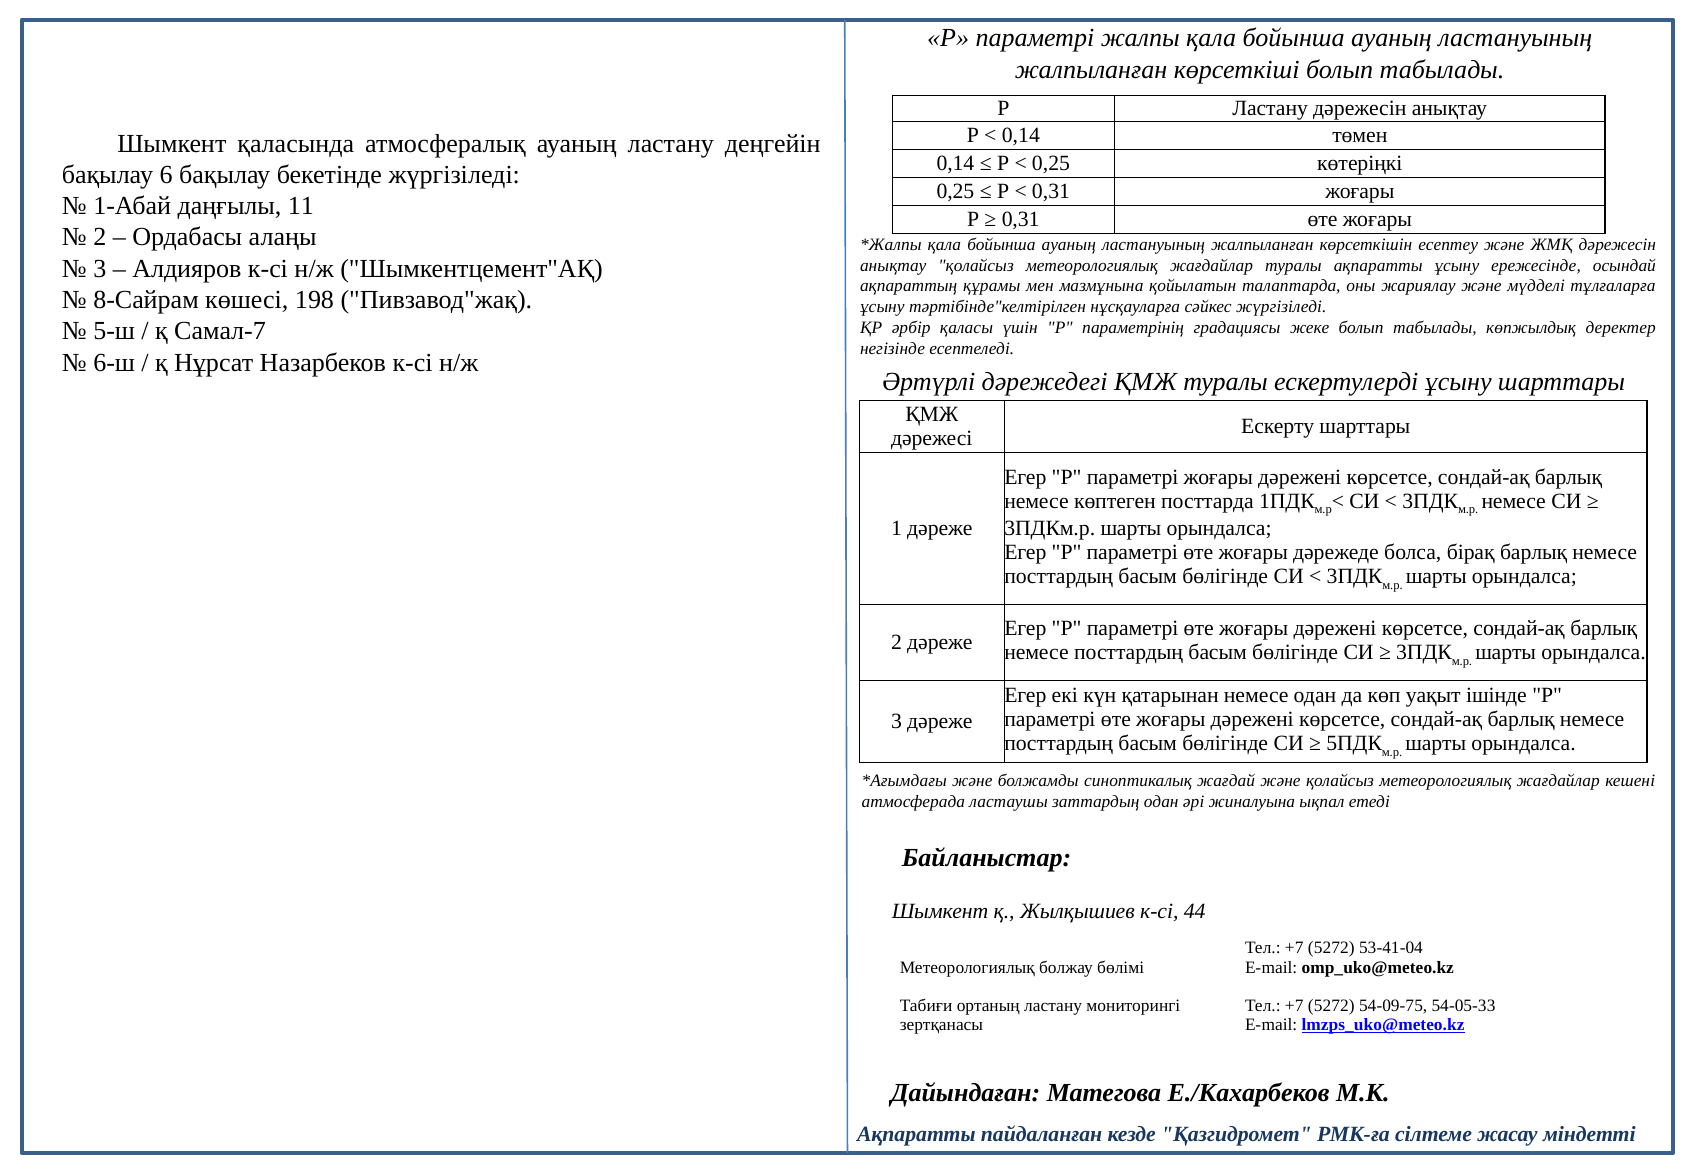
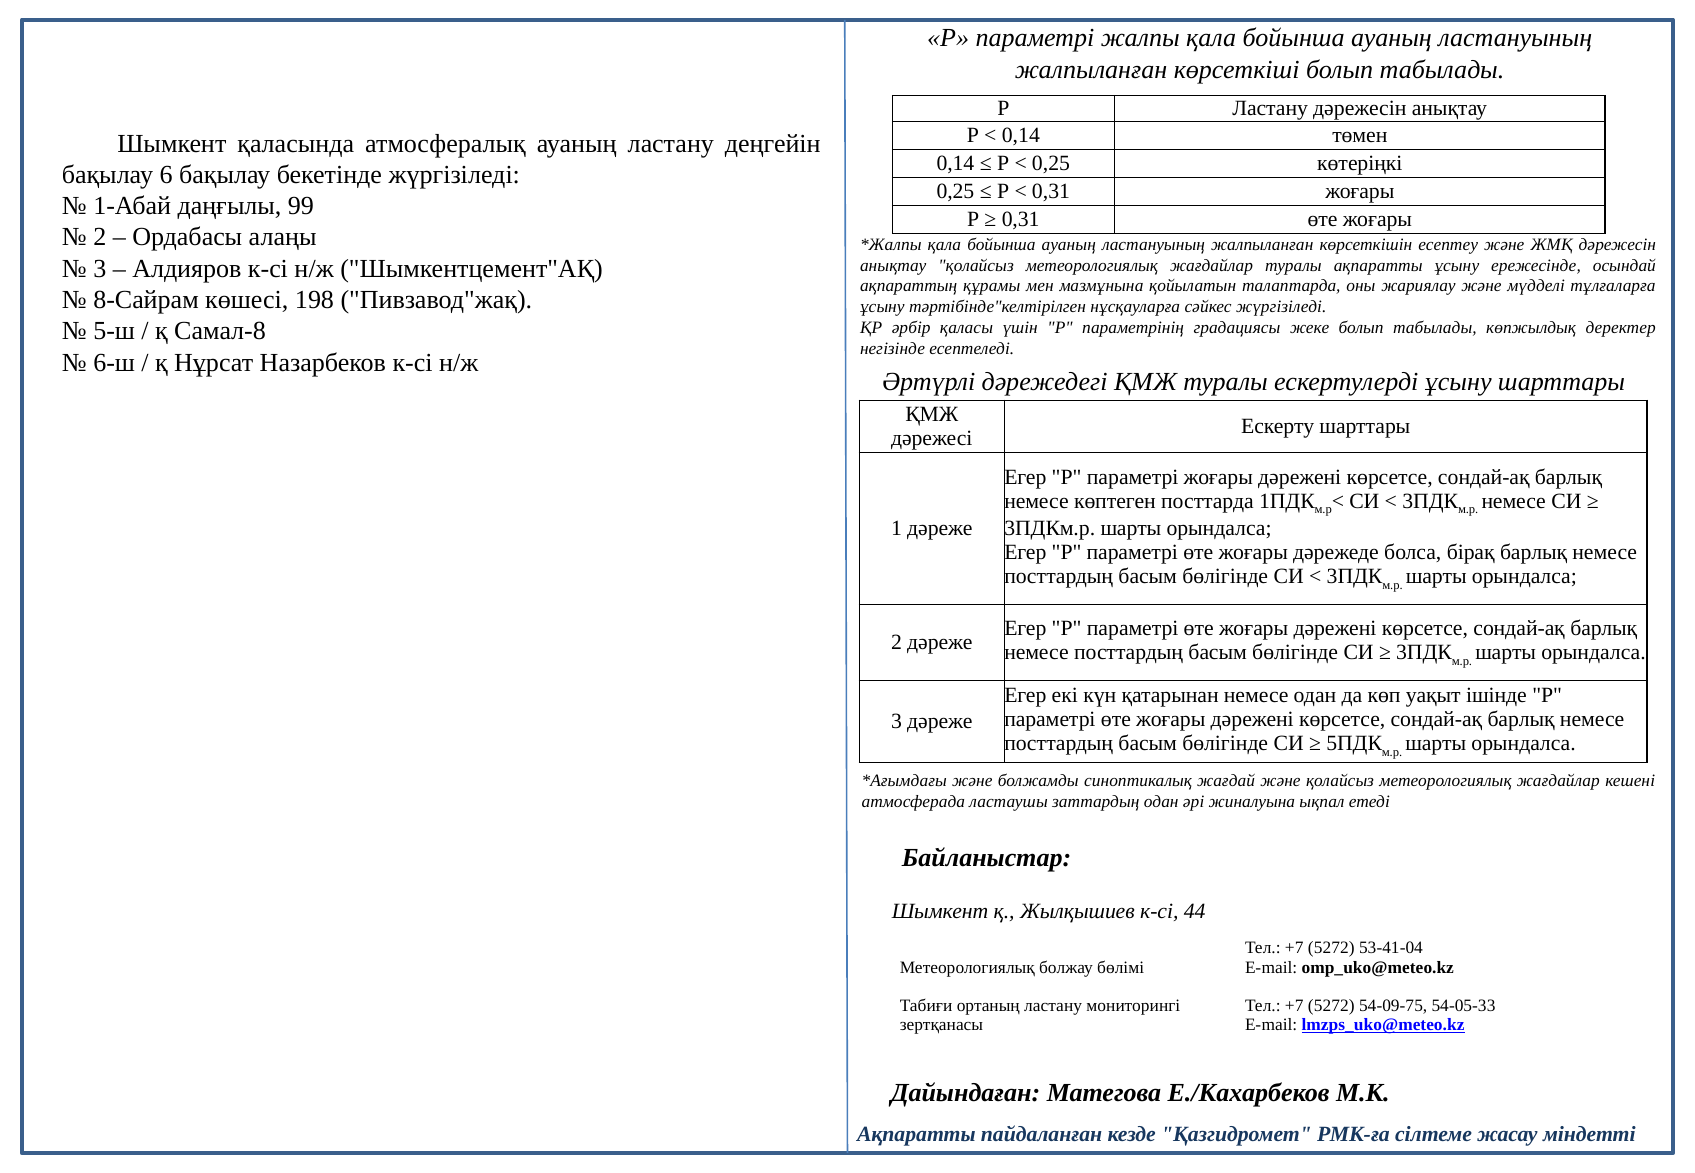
11: 11 -> 99
Самал-7: Самал-7 -> Самал-8
